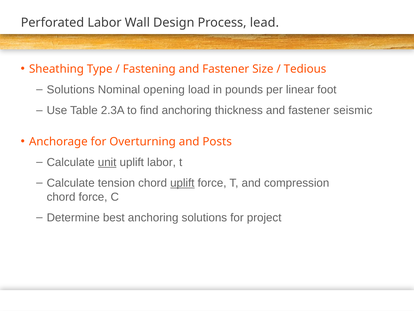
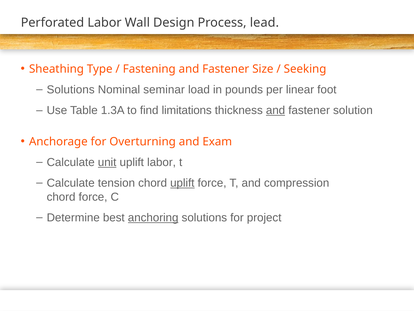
Tedious: Tedious -> Seeking
opening: opening -> seminar
2.3A: 2.3A -> 1.3A
find anchoring: anchoring -> limitations
and at (276, 110) underline: none -> present
seismic: seismic -> solution
Posts: Posts -> Exam
anchoring at (153, 217) underline: none -> present
